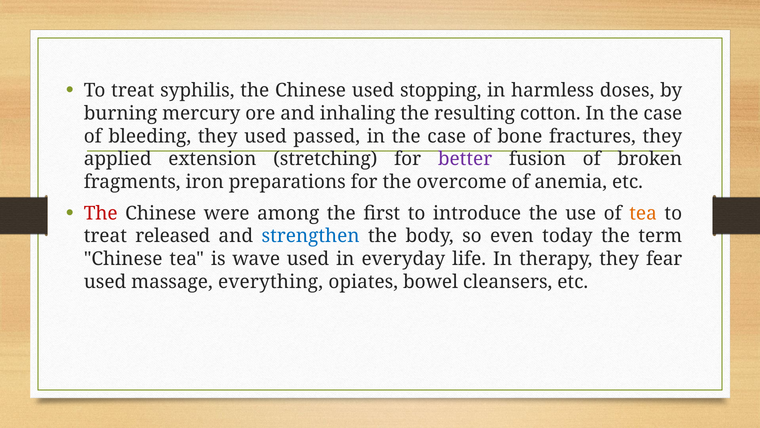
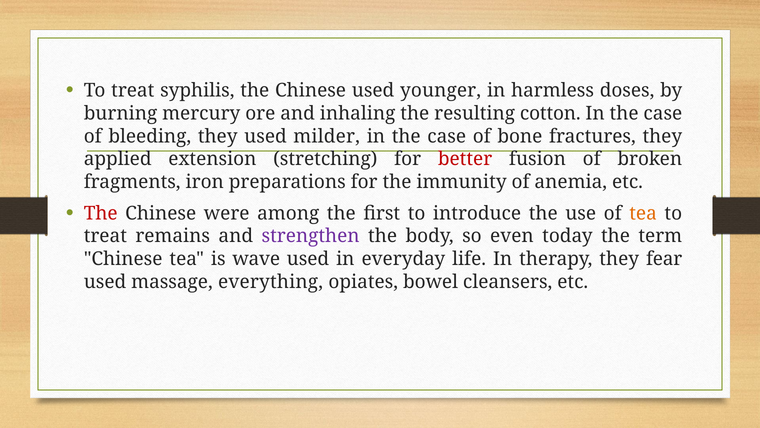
stopping: stopping -> younger
passed: passed -> milder
better colour: purple -> red
overcome: overcome -> immunity
released: released -> remains
strengthen colour: blue -> purple
